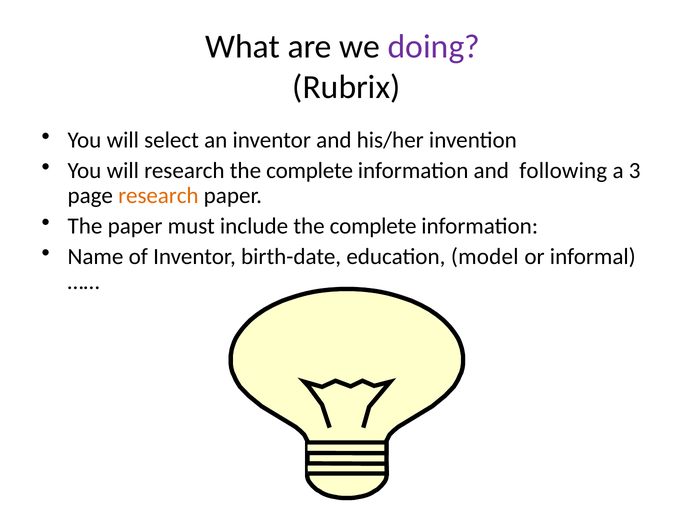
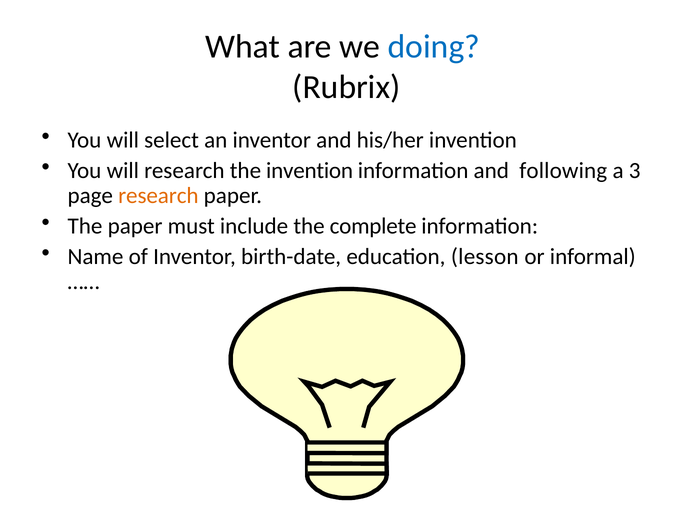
doing colour: purple -> blue
research the complete: complete -> invention
model: model -> lesson
